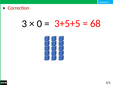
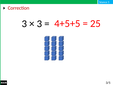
0 at (39, 24): 0 -> 3
3+5+5: 3+5+5 -> 4+5+5
68: 68 -> 25
